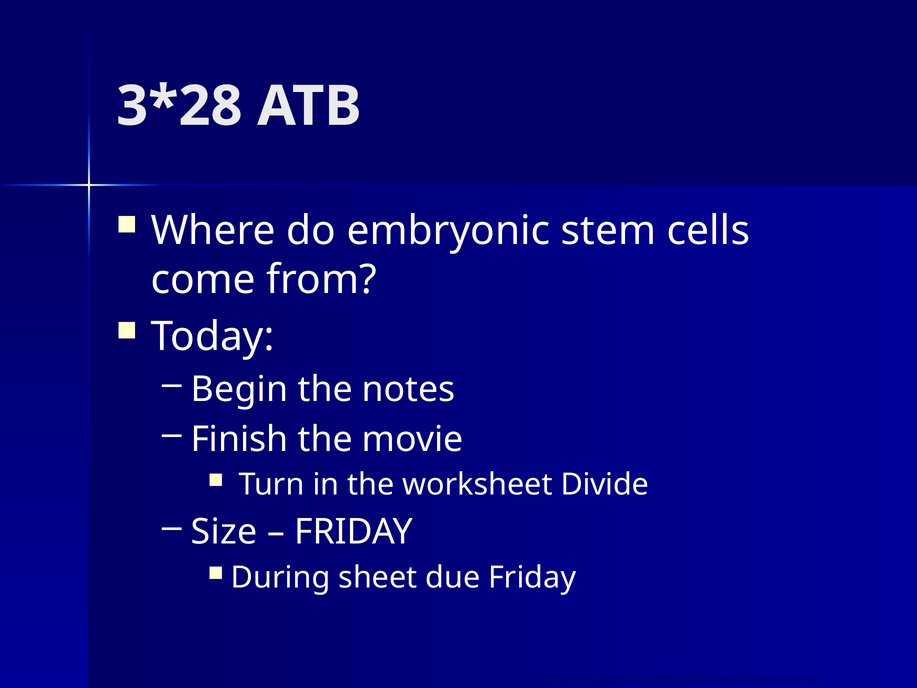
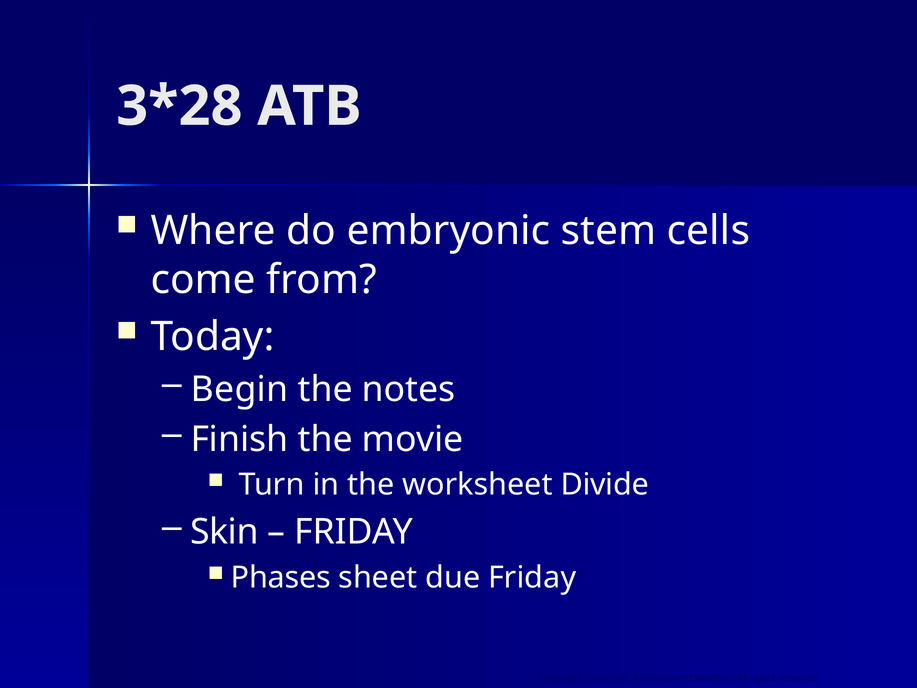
Size: Size -> Skin
During: During -> Phases
